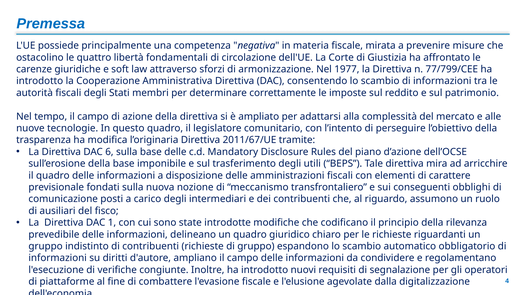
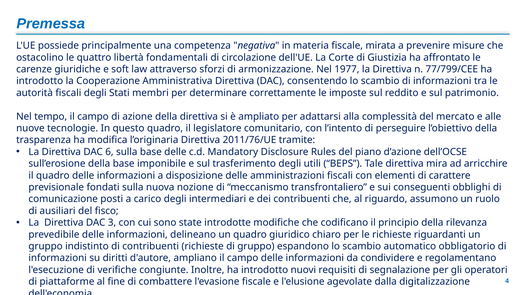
2011/67/UE: 2011/67/UE -> 2011/76/UE
1: 1 -> 3
